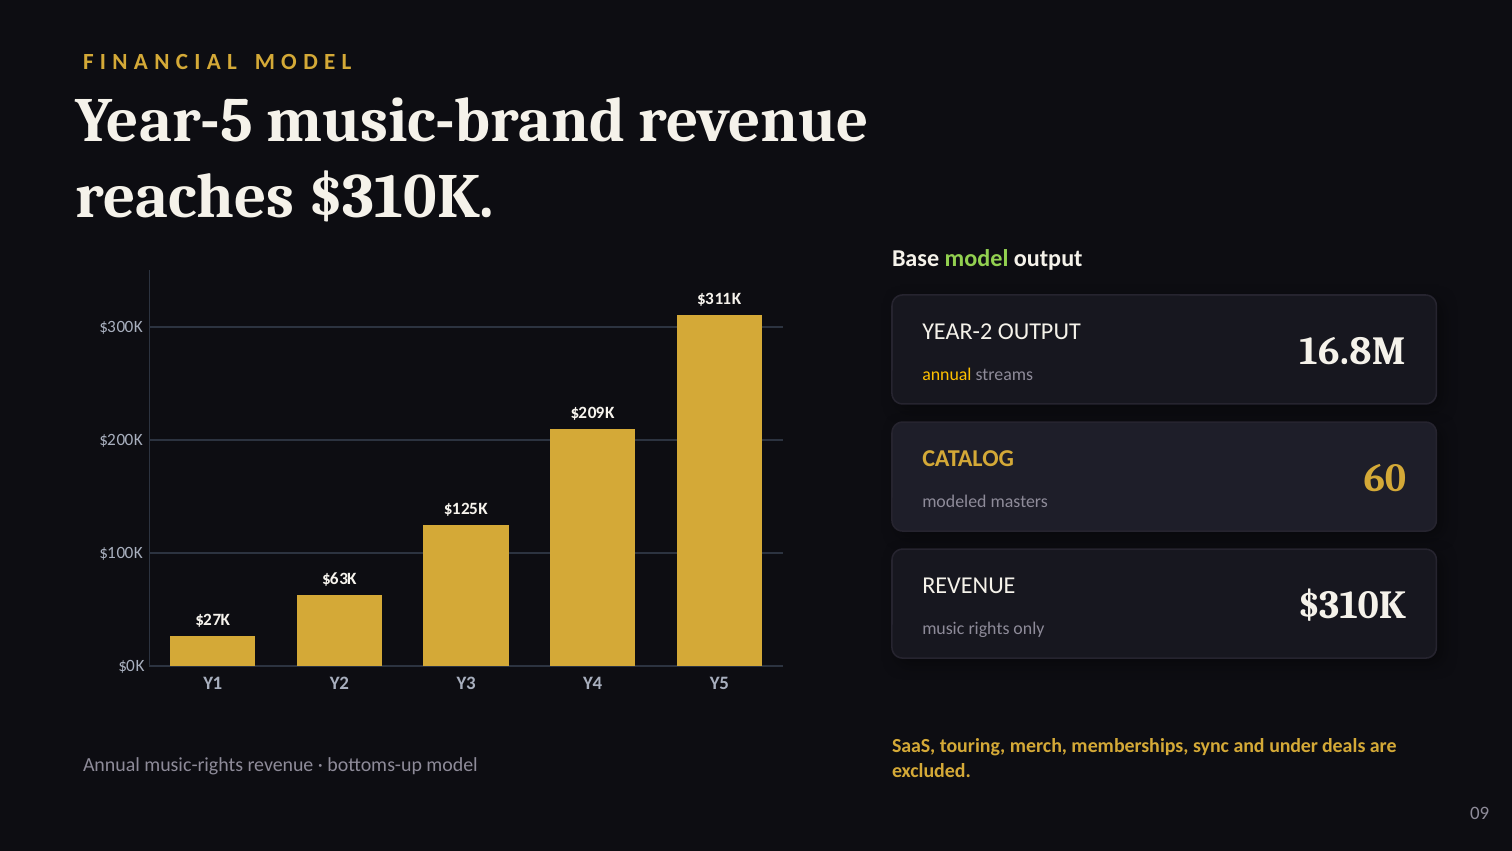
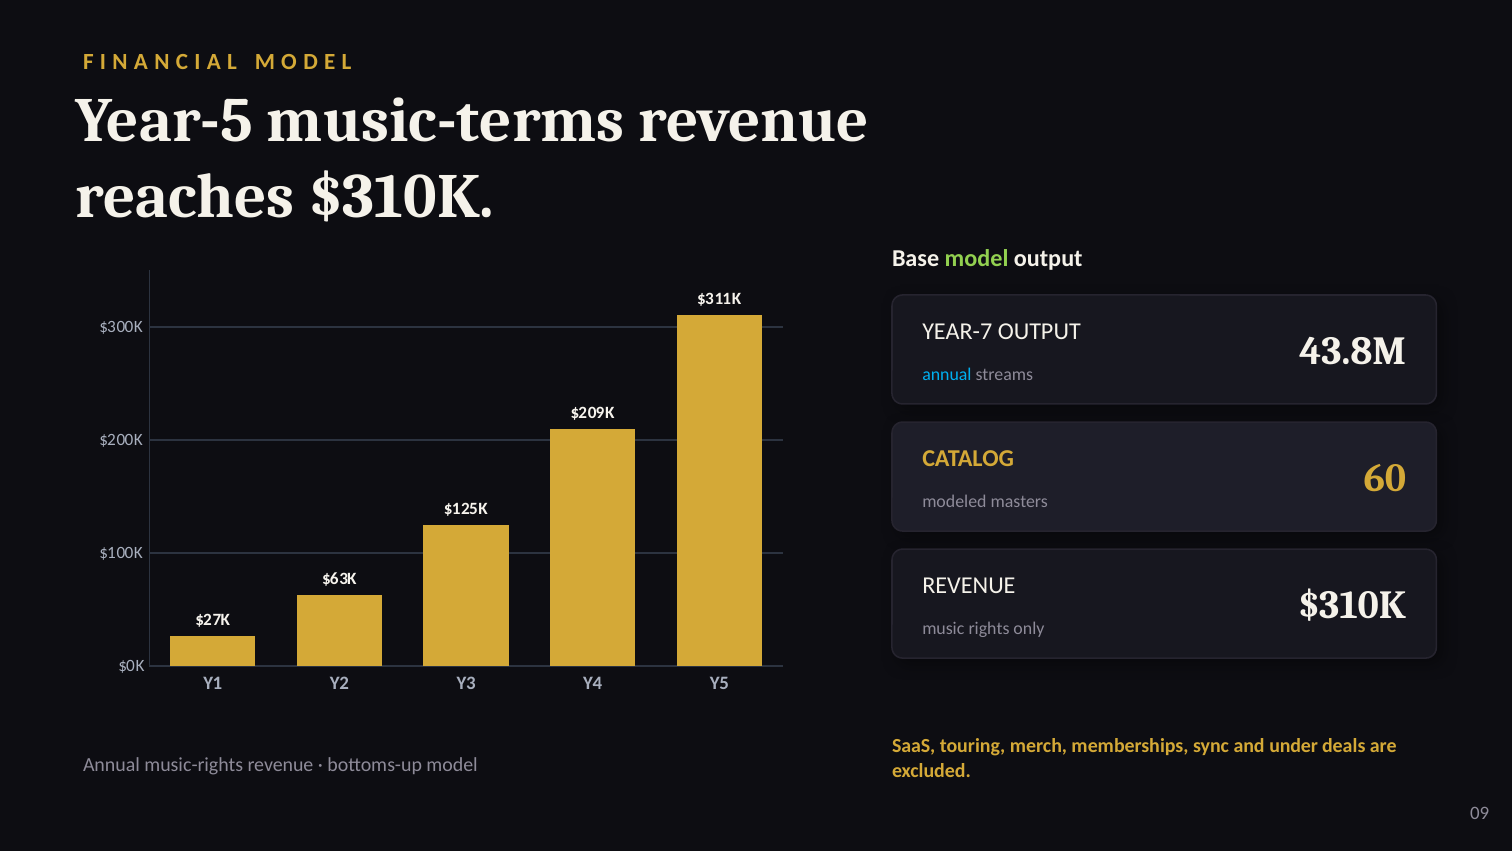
music-brand: music-brand -> music-terms
YEAR-2: YEAR-2 -> YEAR-7
16.8M: 16.8M -> 43.8M
annual at (947, 375) colour: yellow -> light blue
